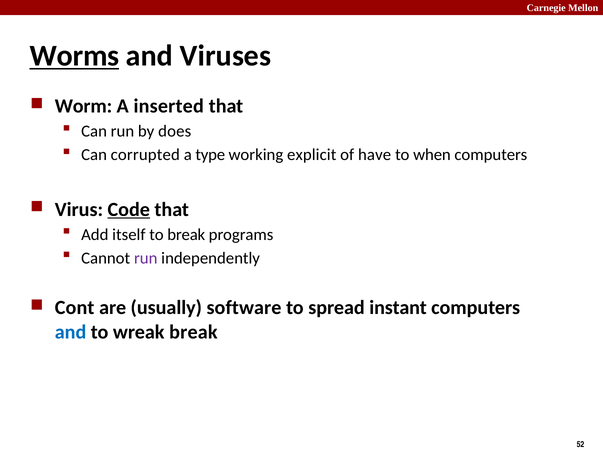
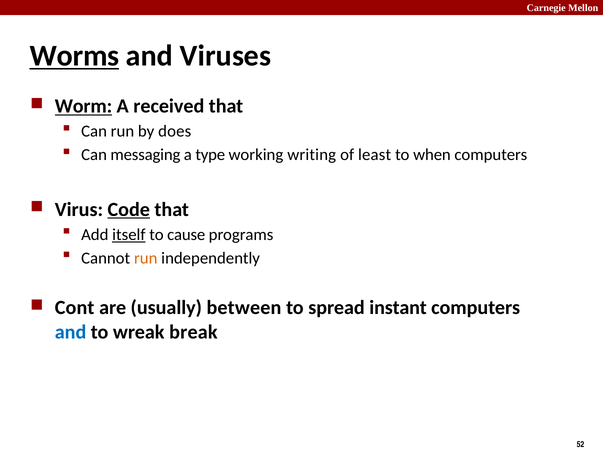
Worm underline: none -> present
inserted: inserted -> received
corrupted: corrupted -> messaging
explicit: explicit -> writing
have: have -> least
itself underline: none -> present
to break: break -> cause
run at (146, 258) colour: purple -> orange
software: software -> between
